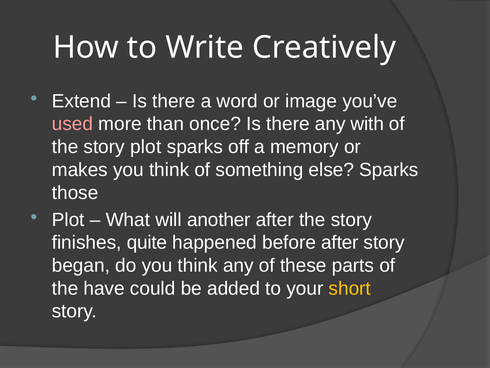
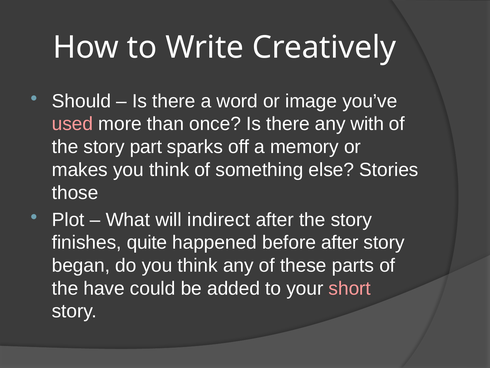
Extend: Extend -> Should
story plot: plot -> part
else Sparks: Sparks -> Stories
another: another -> indirect
short colour: yellow -> pink
